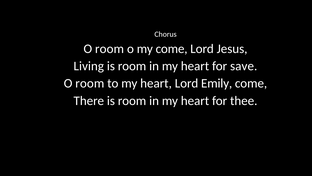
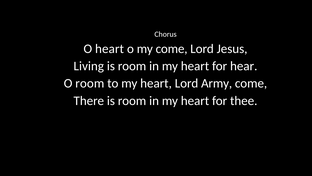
room at (110, 49): room -> heart
save: save -> hear
Emily: Emily -> Army
